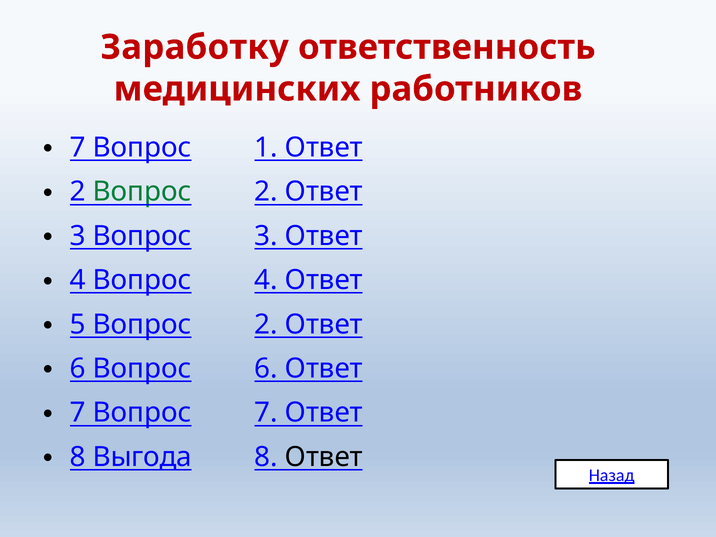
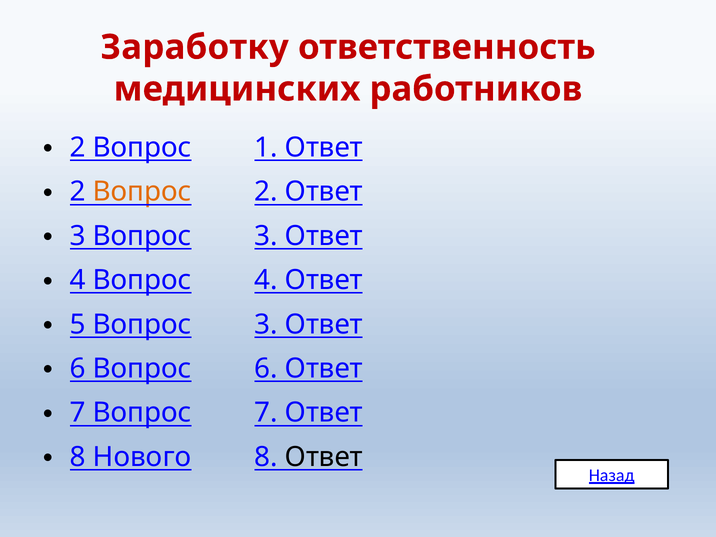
7 at (78, 148): 7 -> 2
Вопрос at (142, 192) colour: green -> orange
5 Вопрос 2: 2 -> 3
Выгода: Выгода -> Нового
